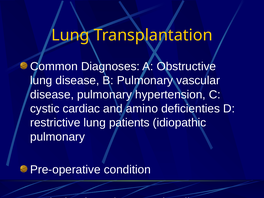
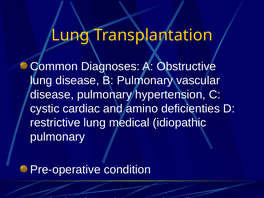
patients: patients -> medical
